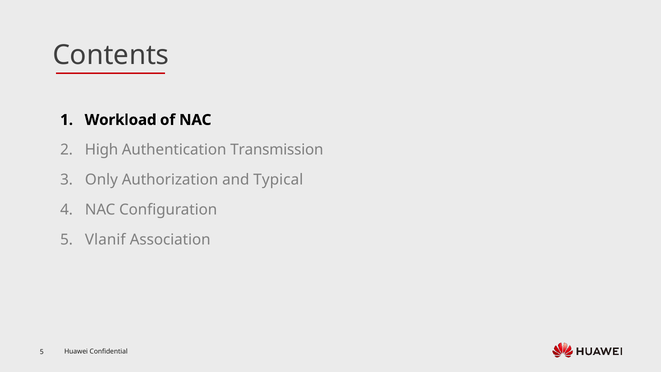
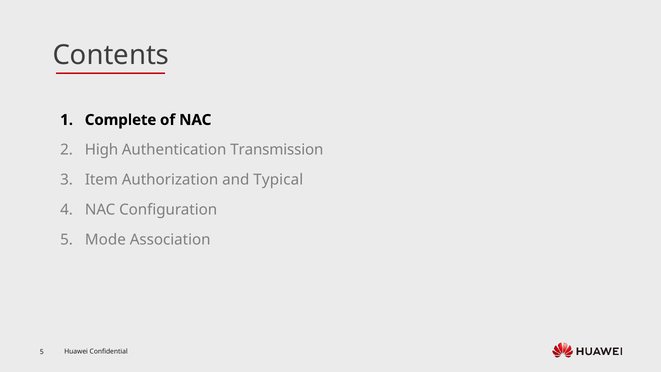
Workload: Workload -> Complete
Only: Only -> Item
Vlanif: Vlanif -> Mode
